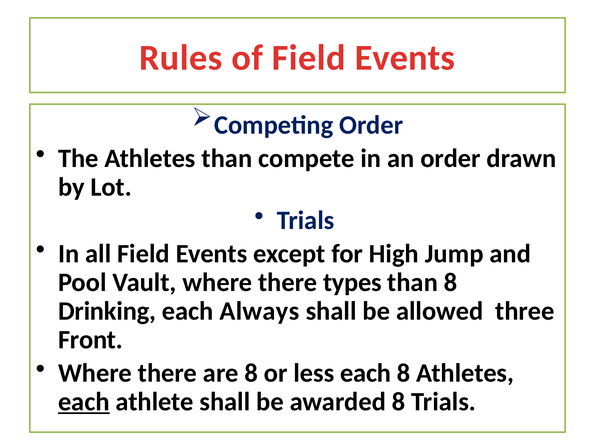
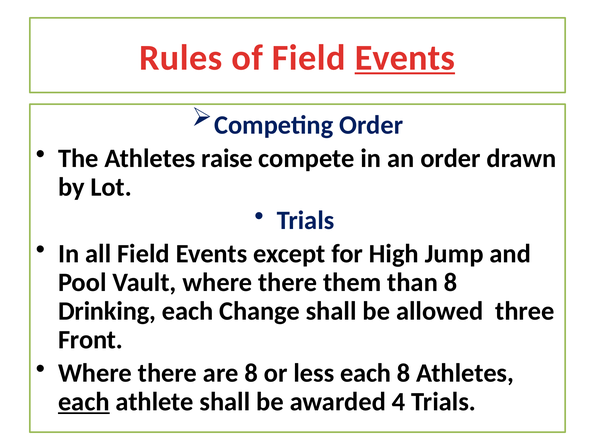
Events at (405, 58) underline: none -> present
Athletes than: than -> raise
types: types -> them
Always: Always -> Change
awarded 8: 8 -> 4
